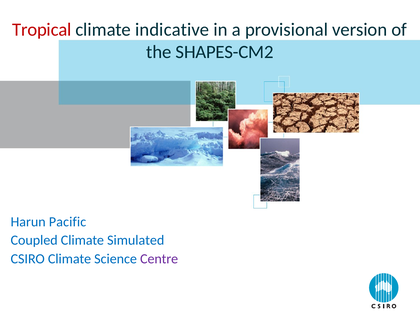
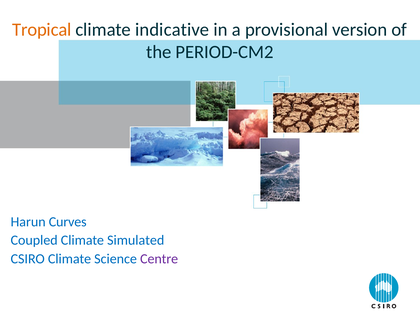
Tropical colour: red -> orange
SHAPES-CM2: SHAPES-CM2 -> PERIOD-CM2
Pacific: Pacific -> Curves
